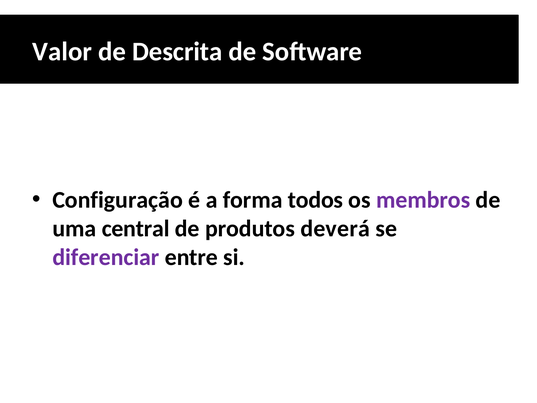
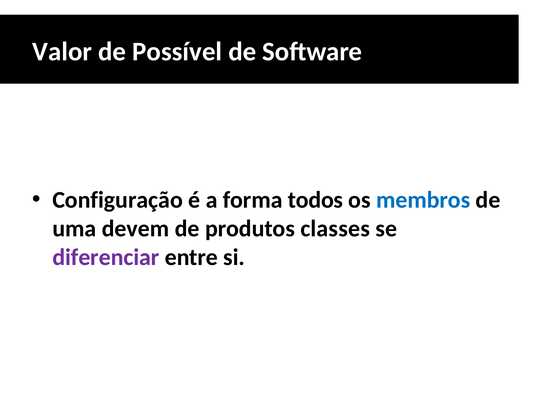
Descrita: Descrita -> Possível
membros colour: purple -> blue
central: central -> devem
deverá: deverá -> classes
